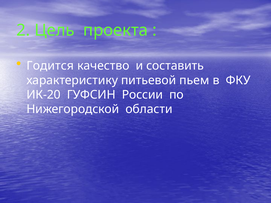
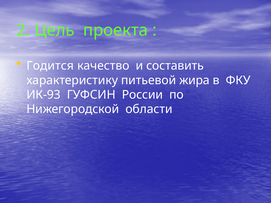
пьем: пьем -> жира
ИК-20: ИК-20 -> ИК-93
